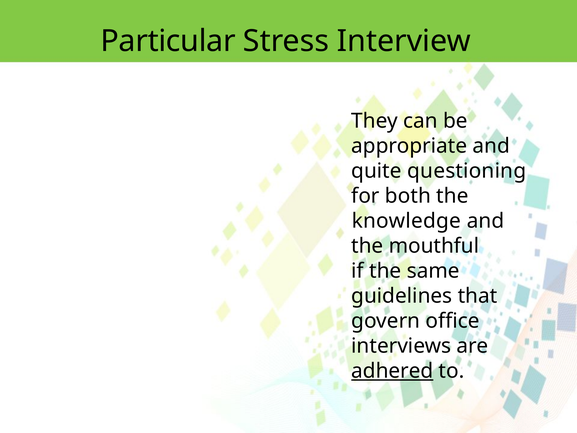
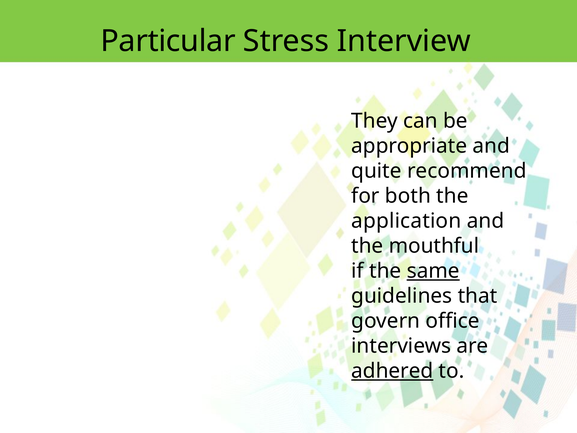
questioning: questioning -> recommend
knowledge: knowledge -> application
same underline: none -> present
